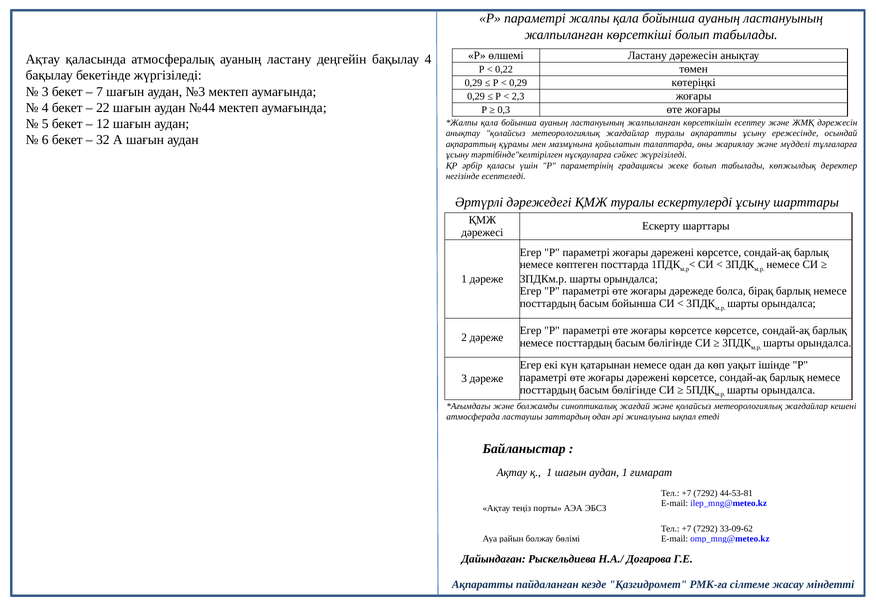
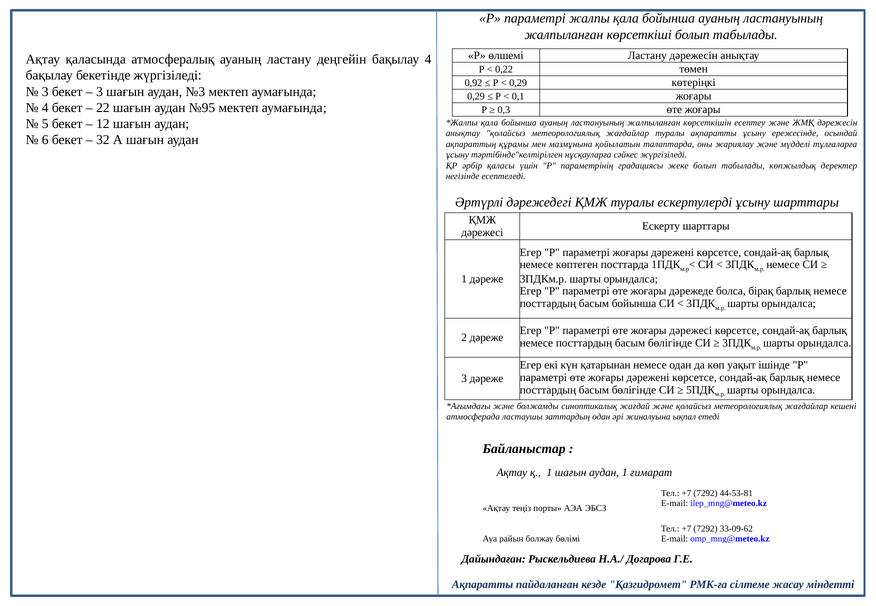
0,29 at (473, 83): 0,29 -> 0,92
7 at (100, 92): 7 -> 3
2,3: 2,3 -> 0,1
№44: №44 -> №95
жоғары көрсетсе: көрсетсе -> дәрежесі
